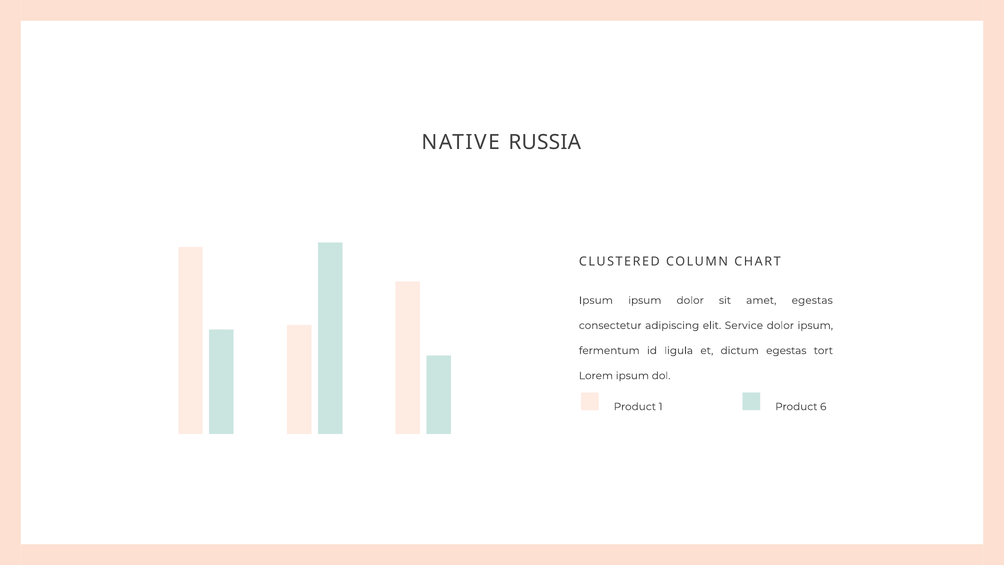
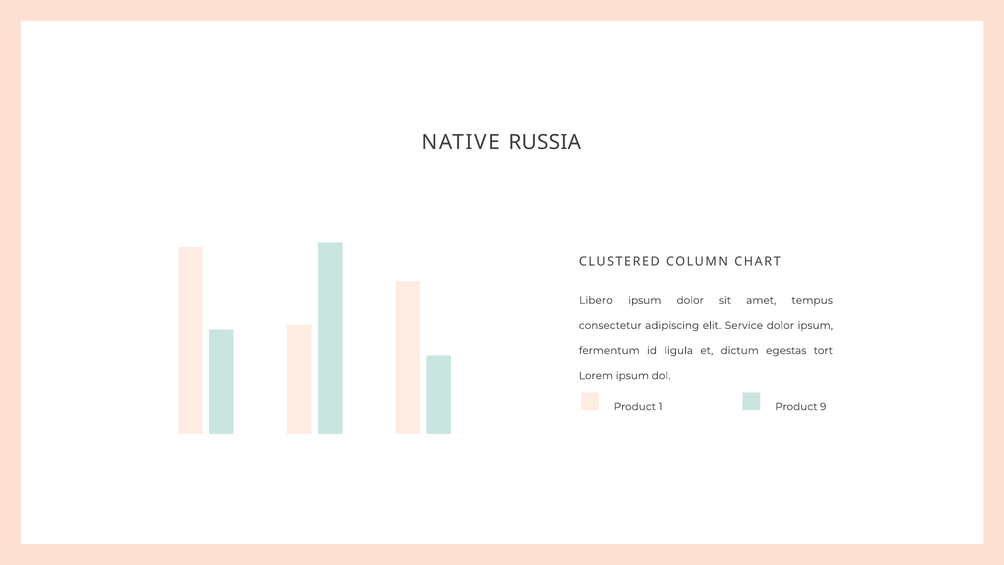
Ipsum at (596, 300): Ipsum -> Libero
amet egestas: egestas -> tempus
6: 6 -> 9
